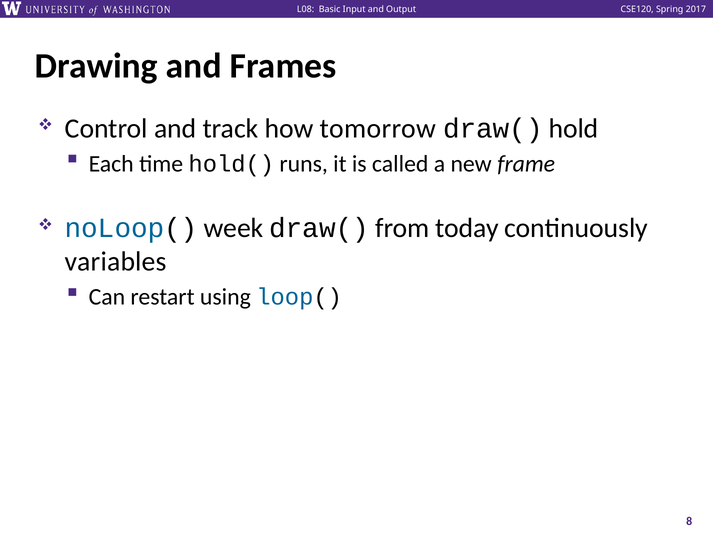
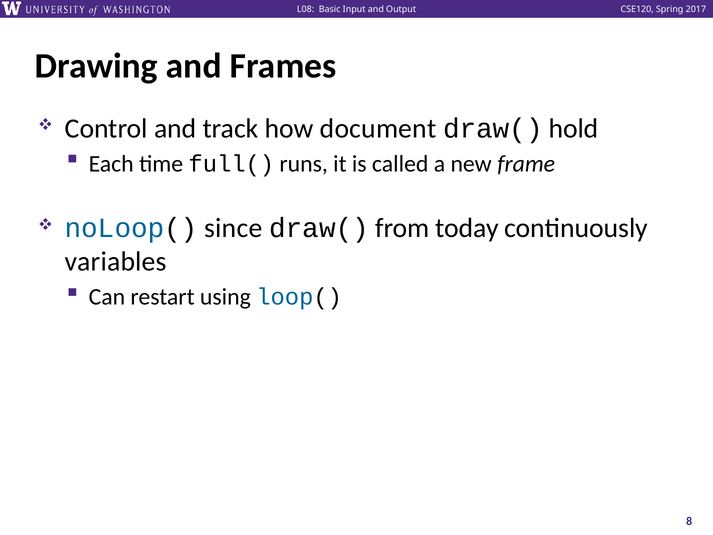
tomorrow: tomorrow -> document
hold(: hold( -> full(
week: week -> since
